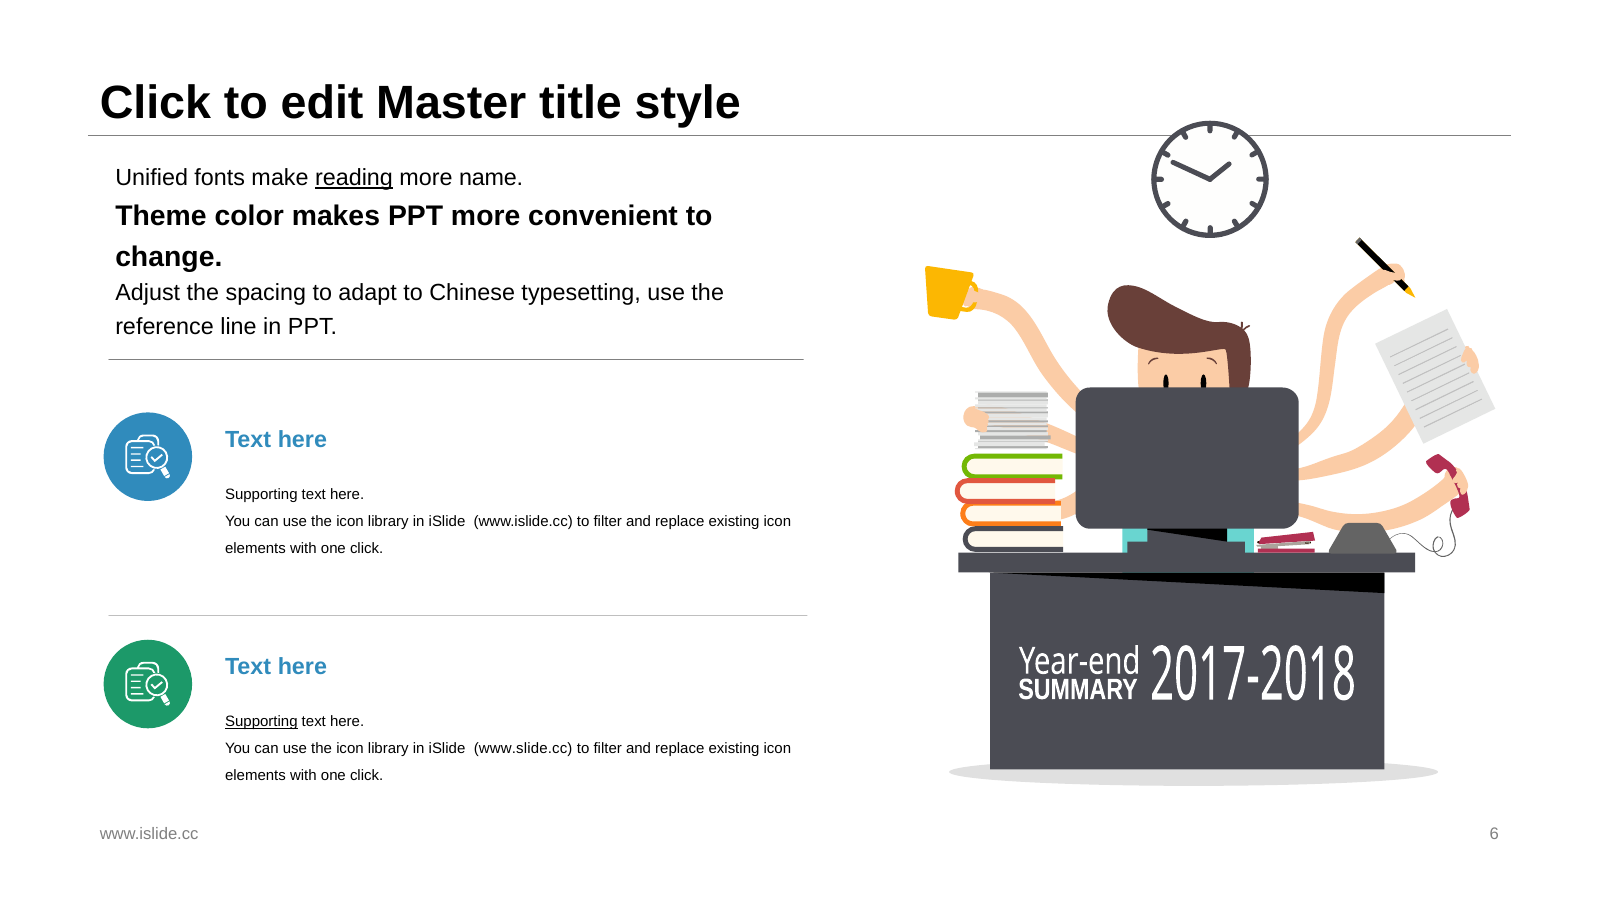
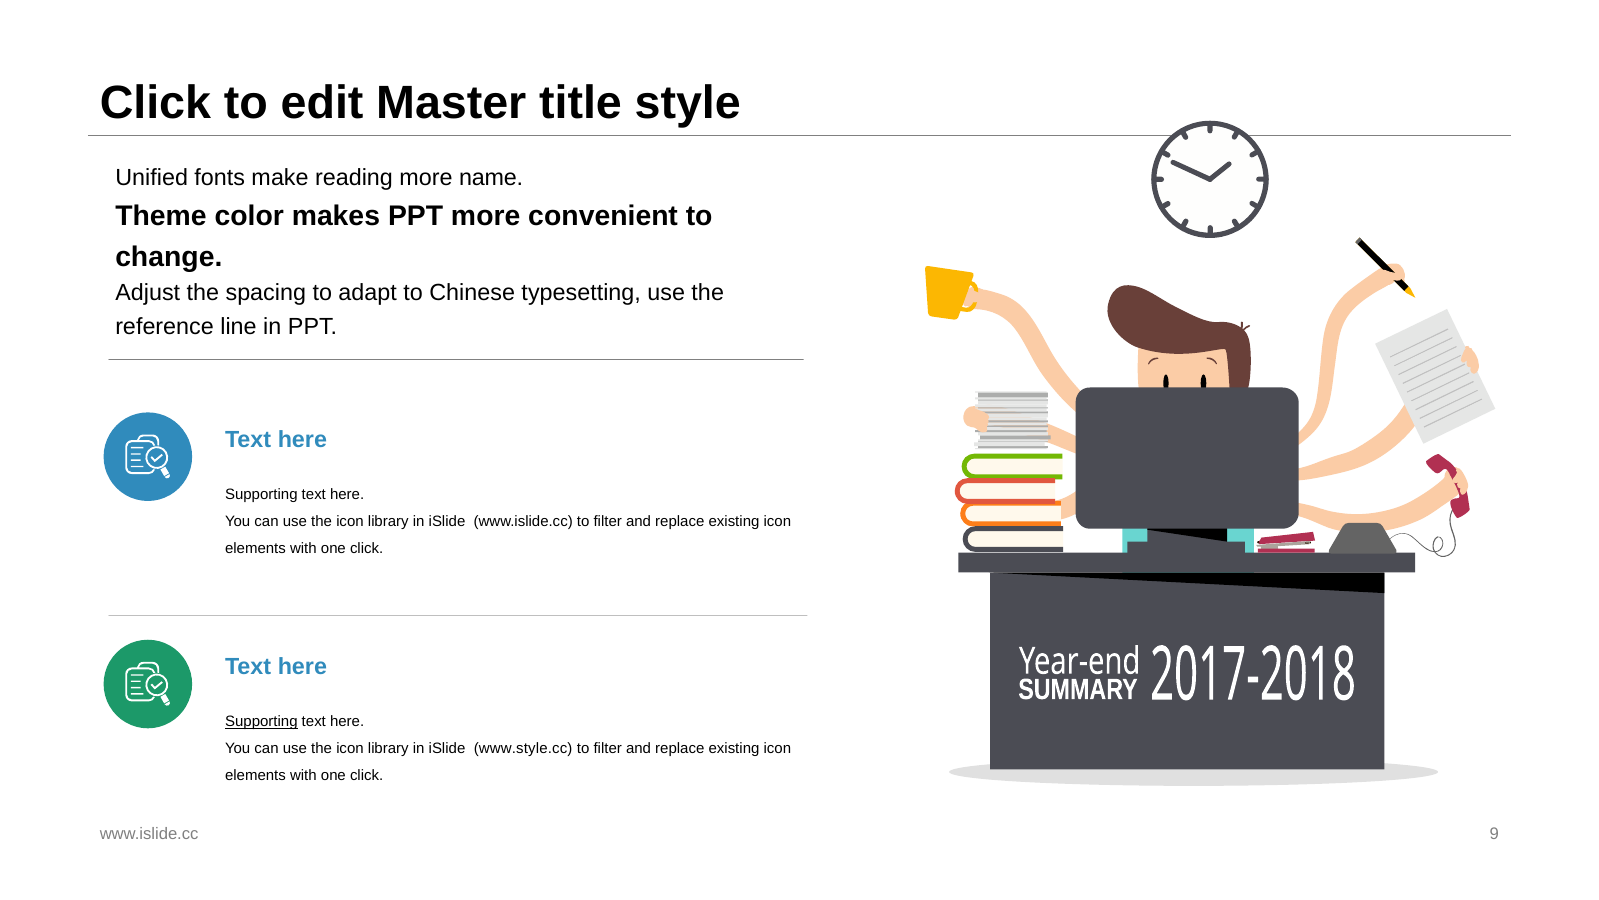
reading underline: present -> none
www.slide.cc: www.slide.cc -> www.style.cc
6: 6 -> 9
